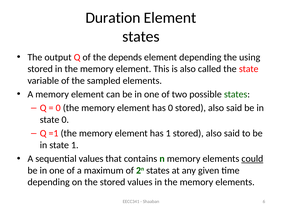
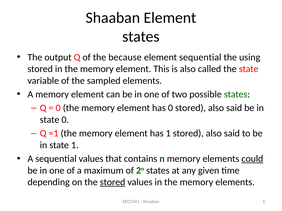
Duration at (113, 18): Duration -> Shaaban
depends: depends -> because
element depending: depending -> sequential
stored at (113, 183) underline: none -> present
